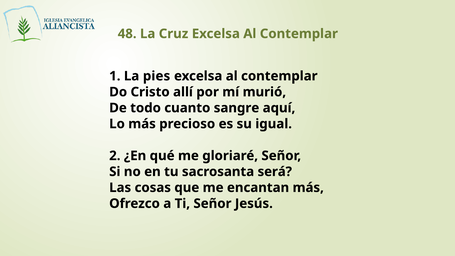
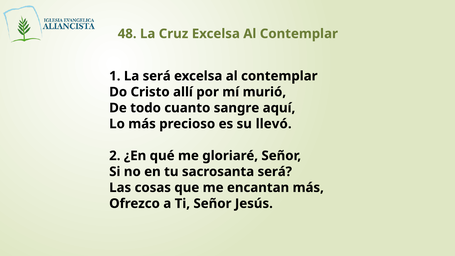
La pies: pies -> será
igual: igual -> llevó
